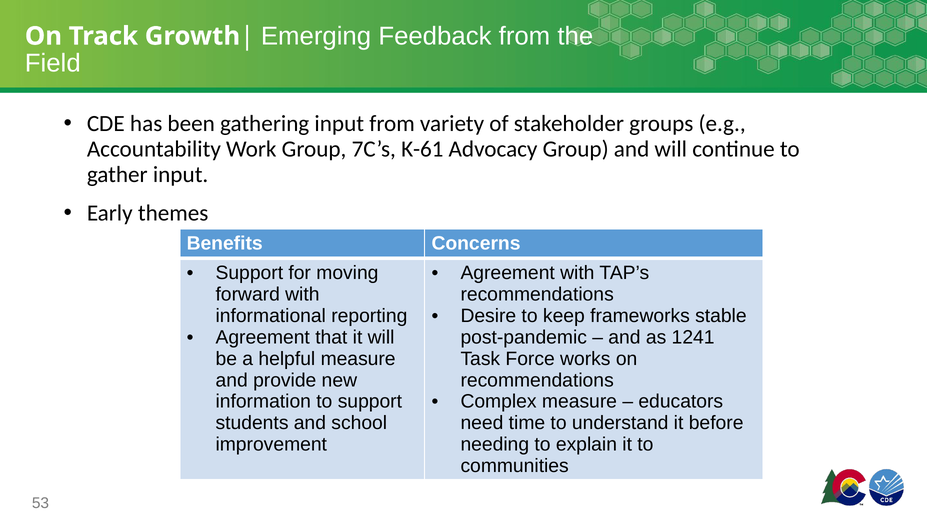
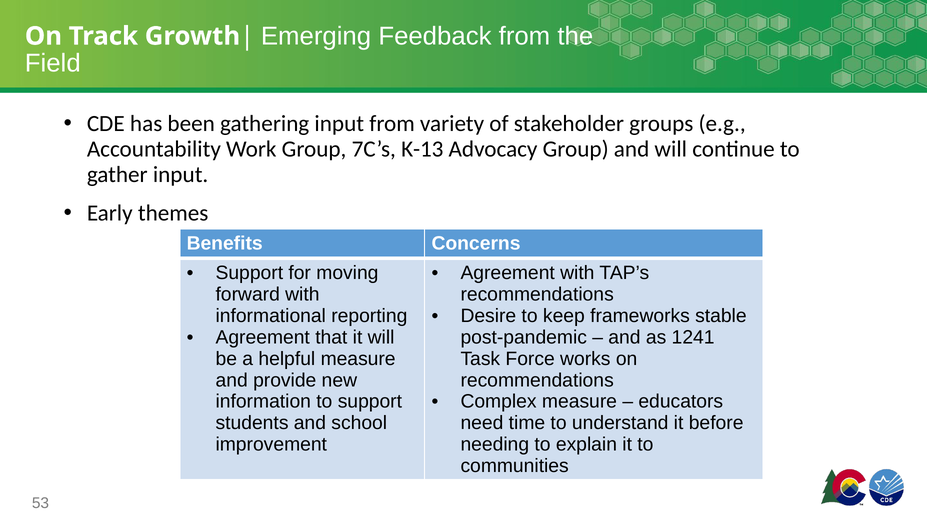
K-61: K-61 -> K-13
